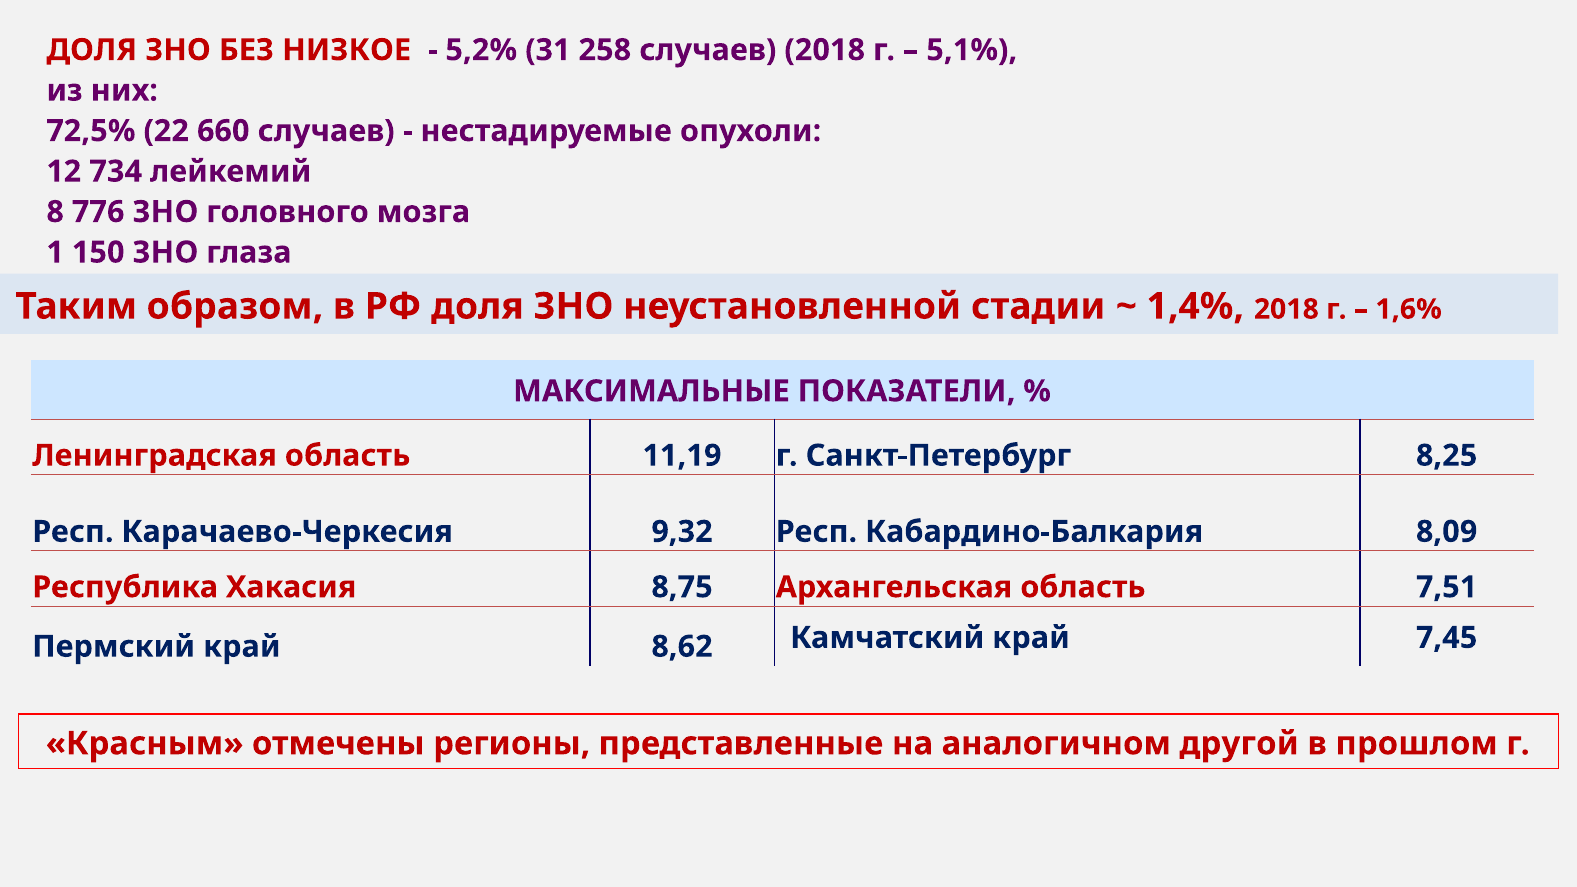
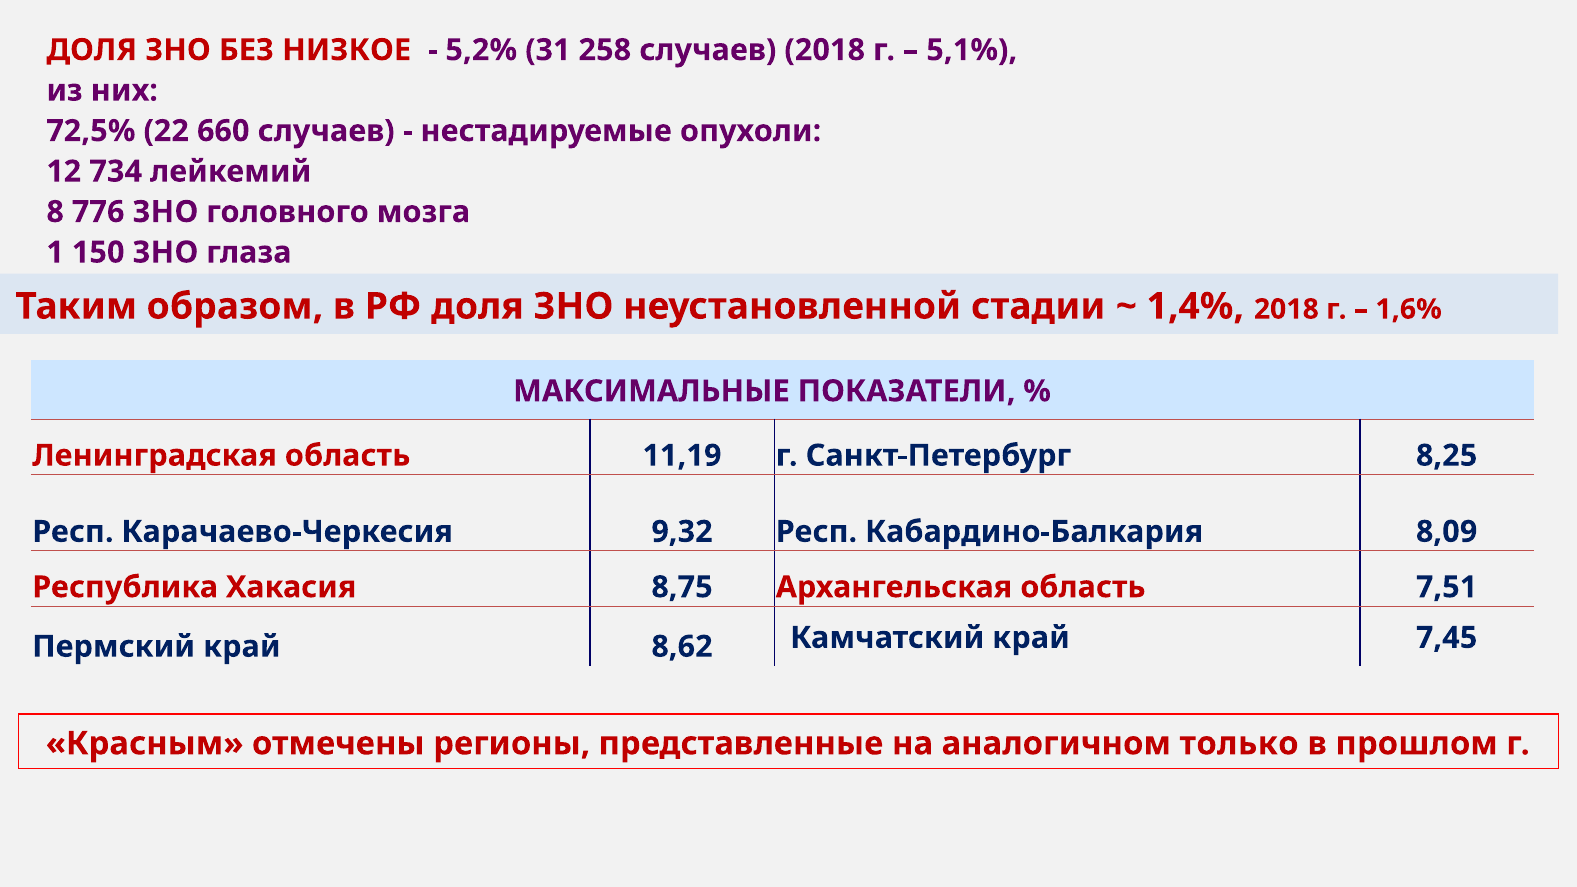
другой: другой -> только
